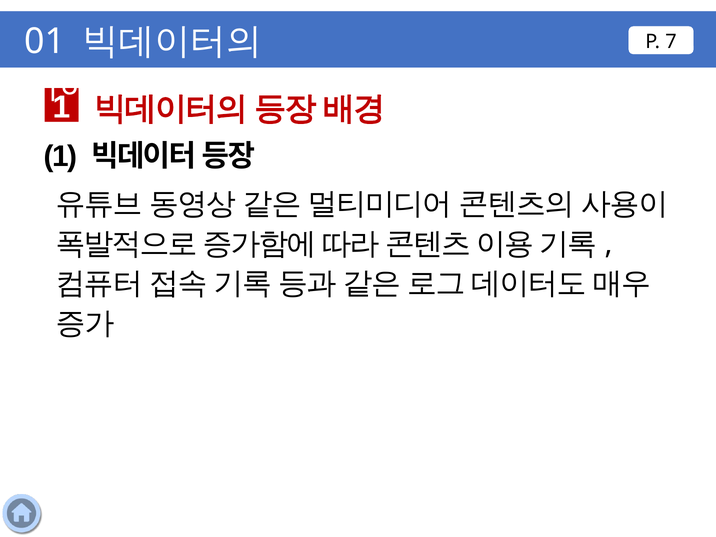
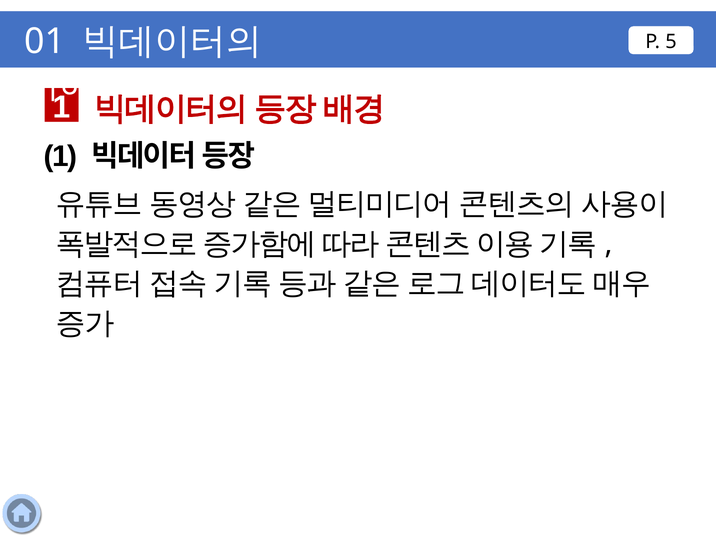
7: 7 -> 5
